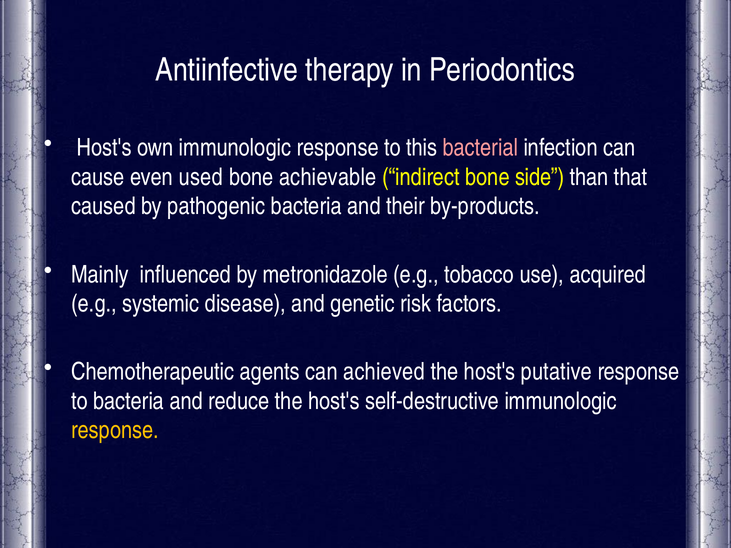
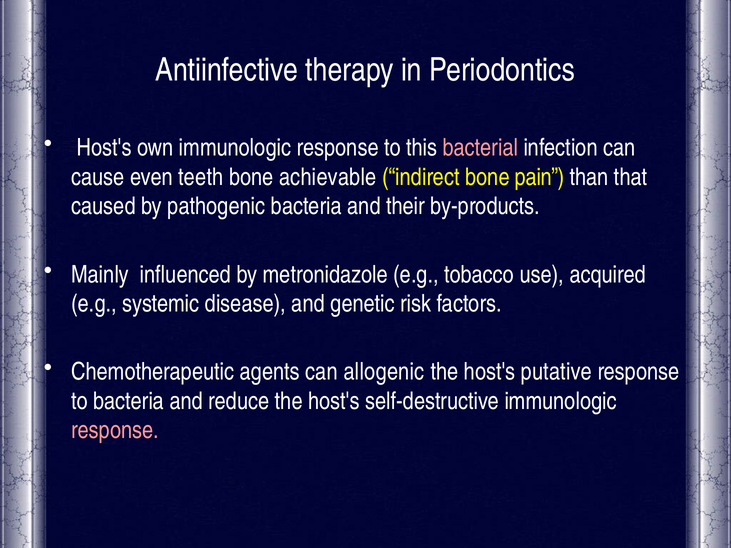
used: used -> teeth
side: side -> pain
achieved: achieved -> allogenic
response at (115, 431) colour: yellow -> pink
